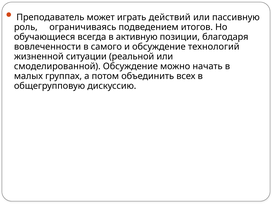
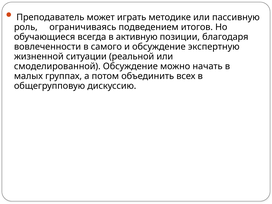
действий: действий -> методике
технологий: технологий -> экспертную
